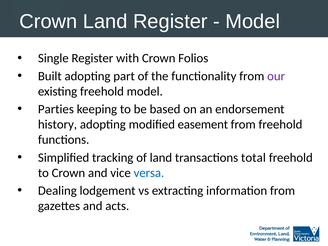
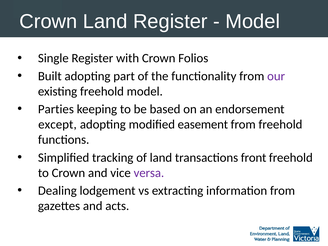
history: history -> except
total: total -> front
versa colour: blue -> purple
